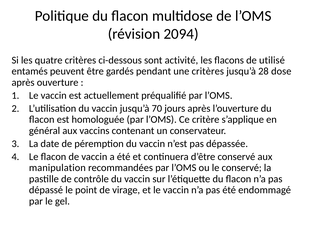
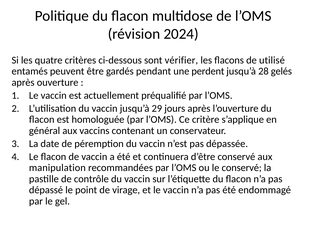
2094: 2094 -> 2024
activité: activité -> vérifier
une critères: critères -> perdent
dose: dose -> gelés
70: 70 -> 29
